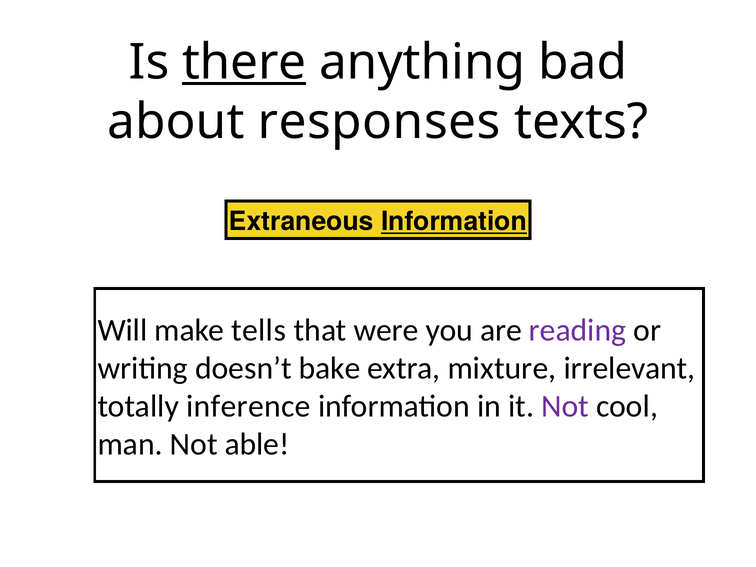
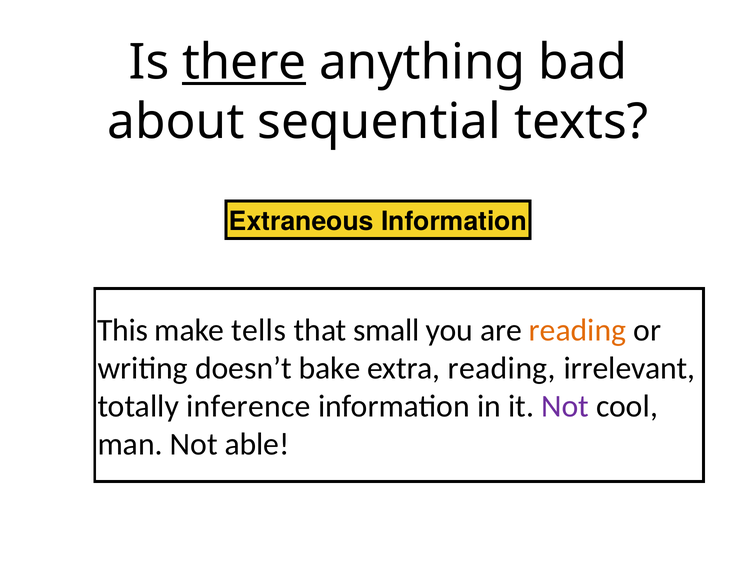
responses: responses -> sequential
Information at (454, 222) underline: present -> none
Will: Will -> This
were: were -> small
reading at (578, 330) colour: purple -> orange
extra mixture: mixture -> reading
